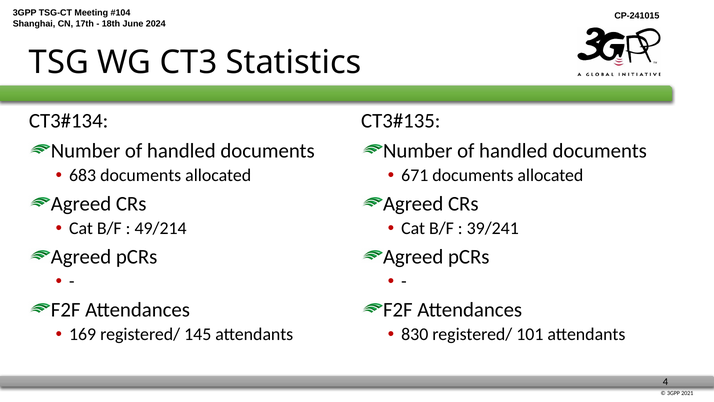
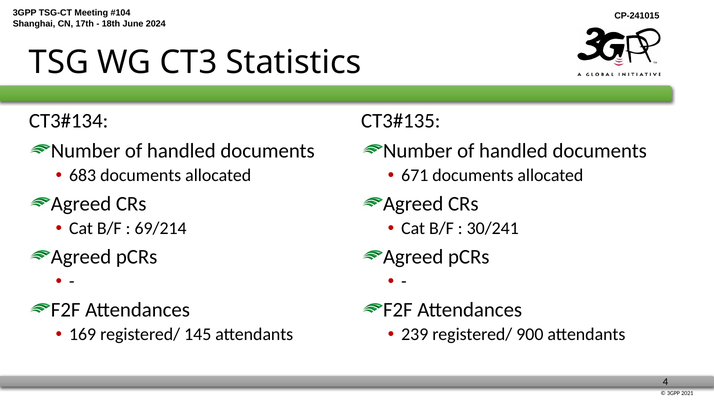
49/214: 49/214 -> 69/214
39/241: 39/241 -> 30/241
830: 830 -> 239
101: 101 -> 900
